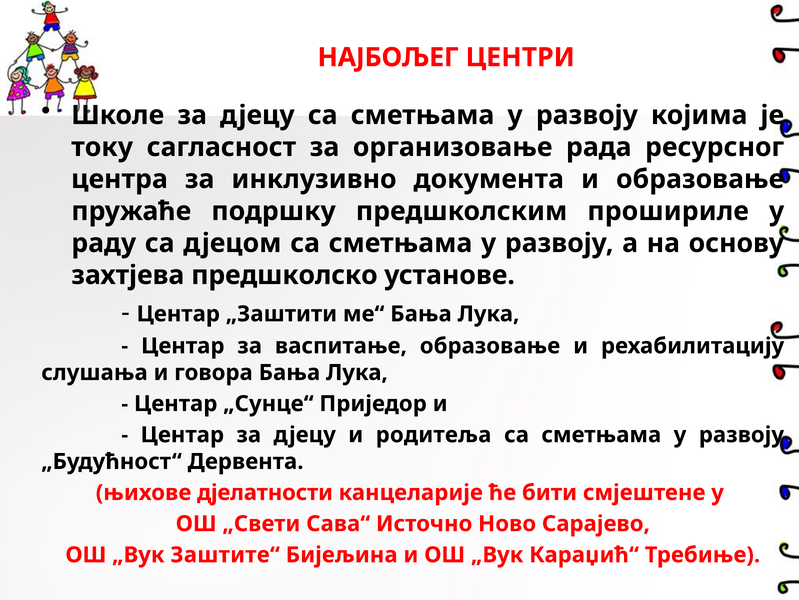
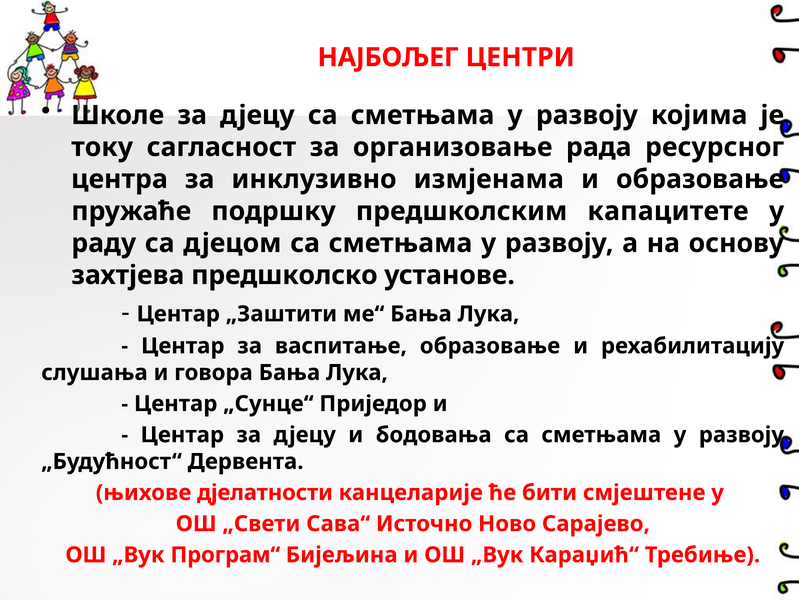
документа: документа -> измјенама
прошириле: прошириле -> капацитете
родитеља: родитеља -> бодовања
Заштите“: Заштите“ -> Програм“
